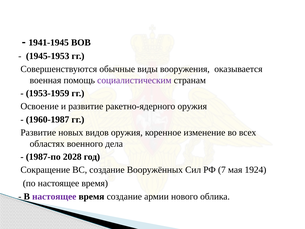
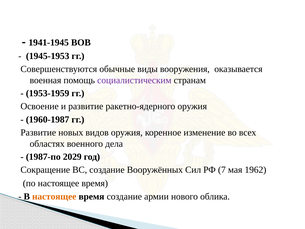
2028: 2028 -> 2029
1924: 1924 -> 1962
настоящее at (54, 196) colour: purple -> orange
